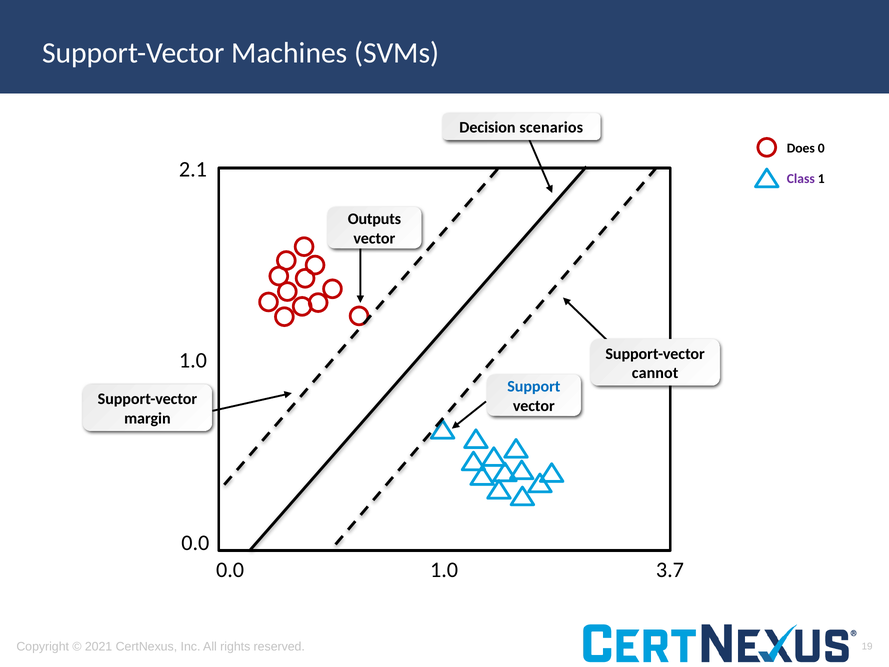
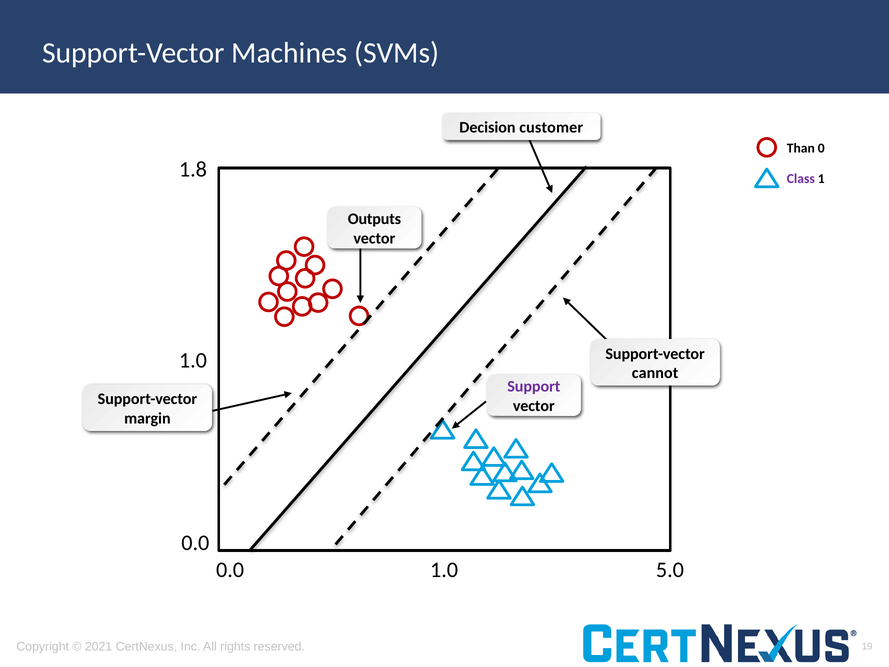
scenarios: scenarios -> customer
Does: Does -> Than
2.1: 2.1 -> 1.8
Support colour: blue -> purple
3.7: 3.7 -> 5.0
